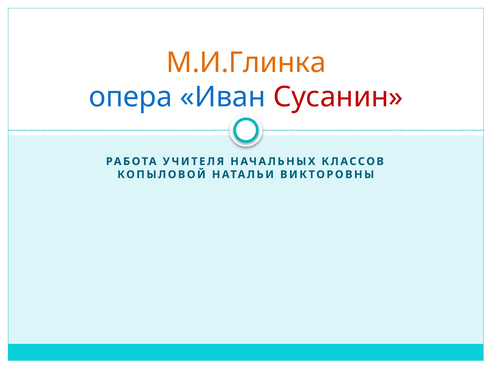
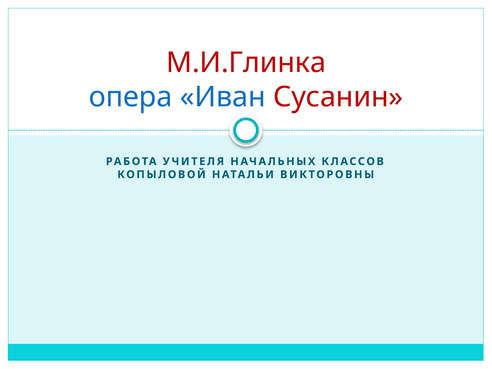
М.И.Глинка colour: orange -> red
